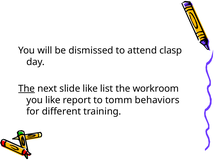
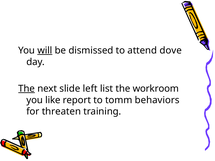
will underline: none -> present
clasp: clasp -> dove
slide like: like -> left
different: different -> threaten
